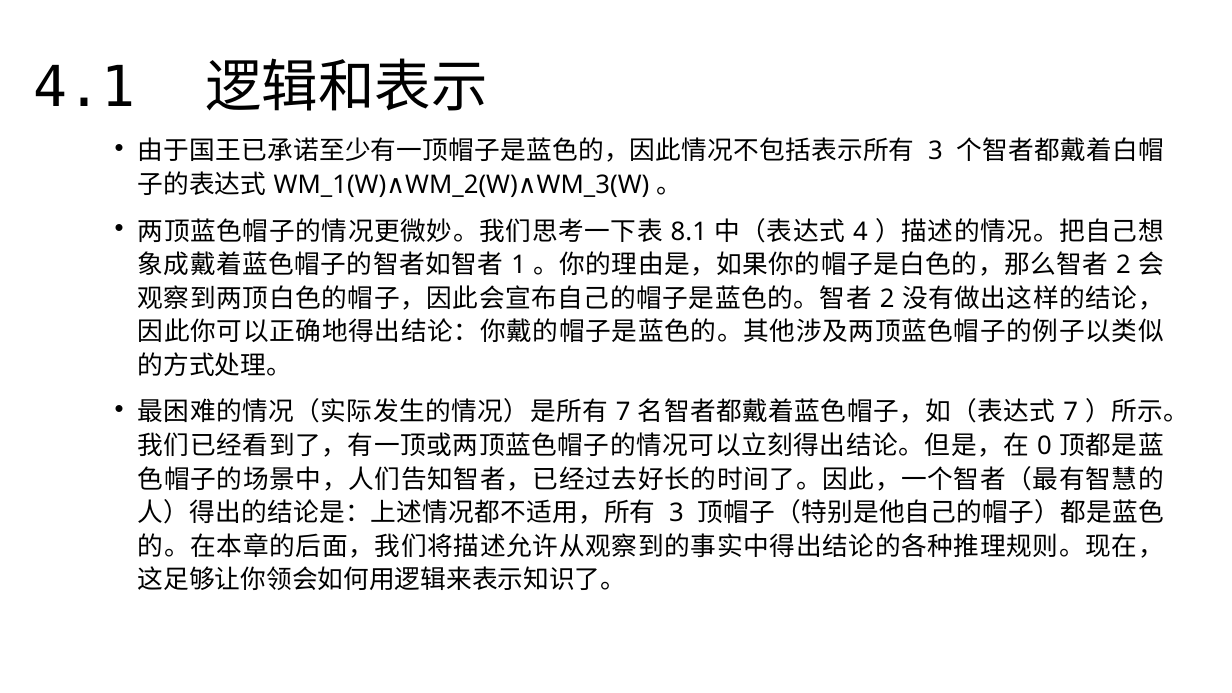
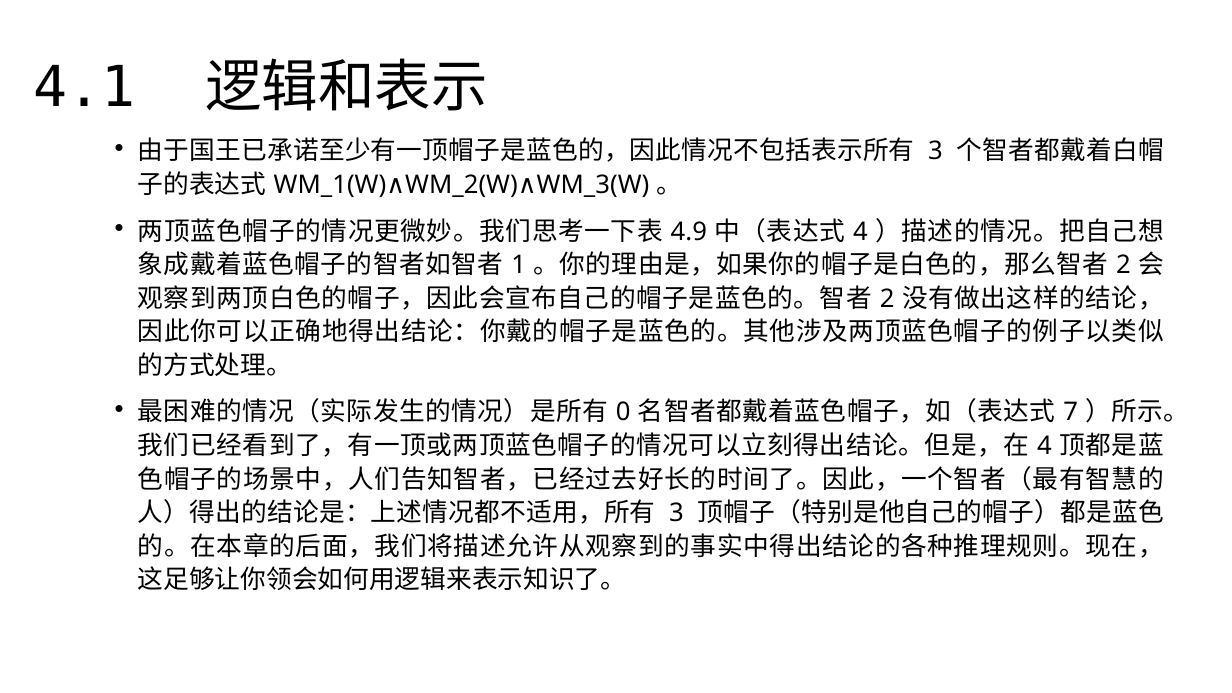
8.1: 8.1 -> 4.9
7 at (623, 412): 7 -> 0
0 at (1045, 446): 0 -> 4
